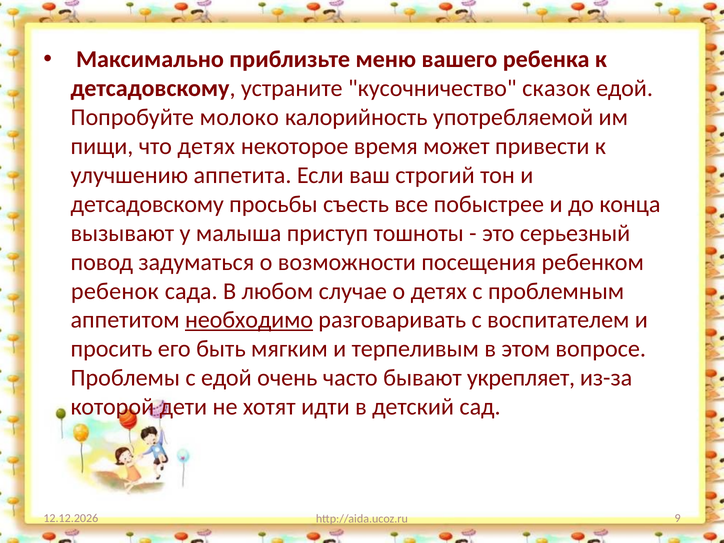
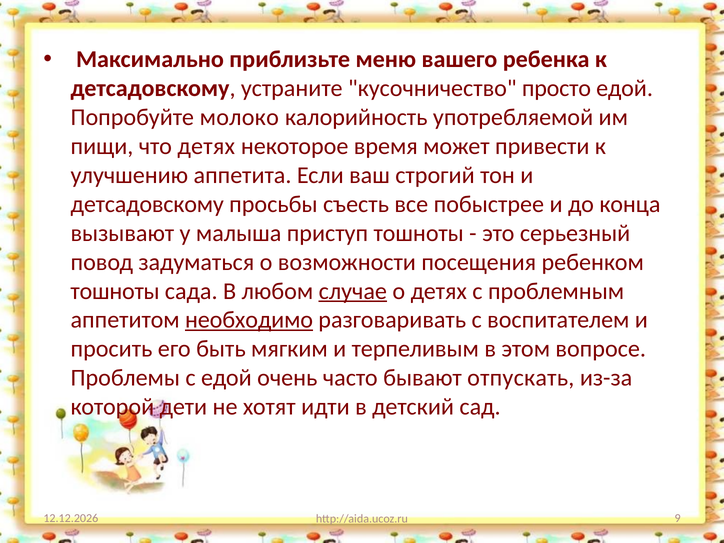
сказок: сказок -> просто
ребенок at (115, 291): ребенок -> тошноты
случае underline: none -> present
укрепляет: укрепляет -> отпускать
